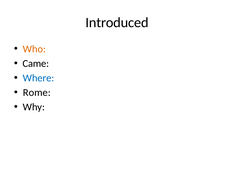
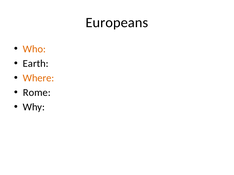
Introduced: Introduced -> Europeans
Came: Came -> Earth
Where colour: blue -> orange
